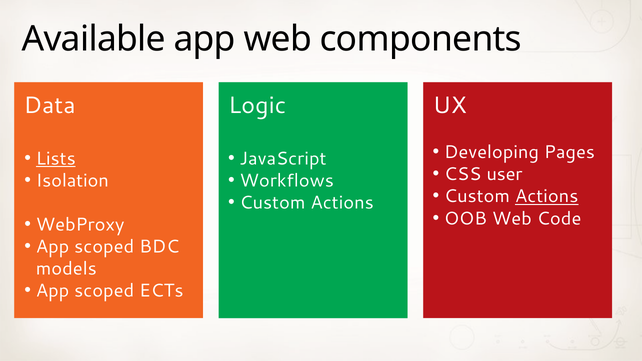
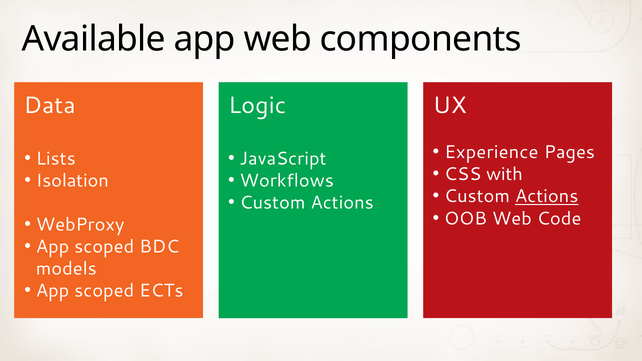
Developing: Developing -> Experience
Lists underline: present -> none
user: user -> with
